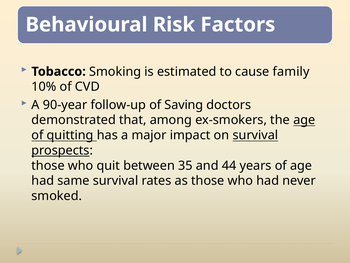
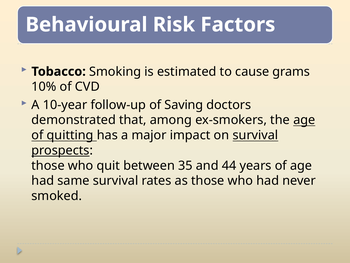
family: family -> grams
90-year: 90-year -> 10-year
